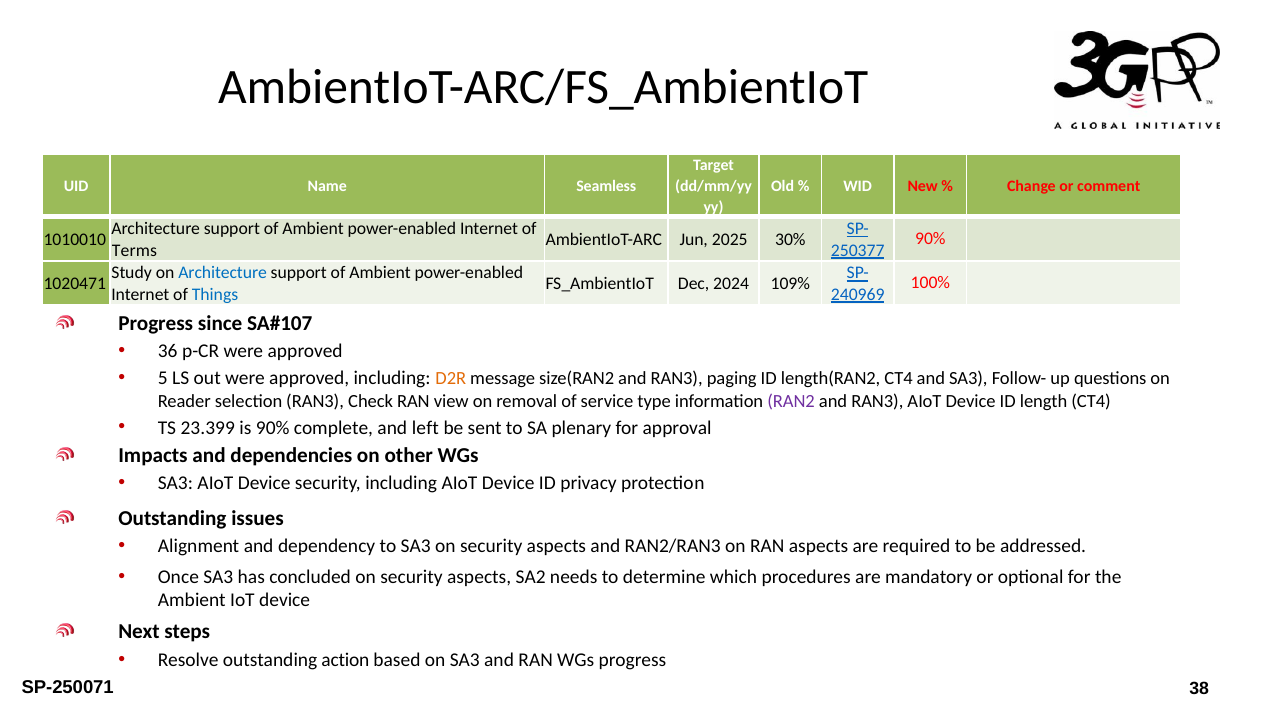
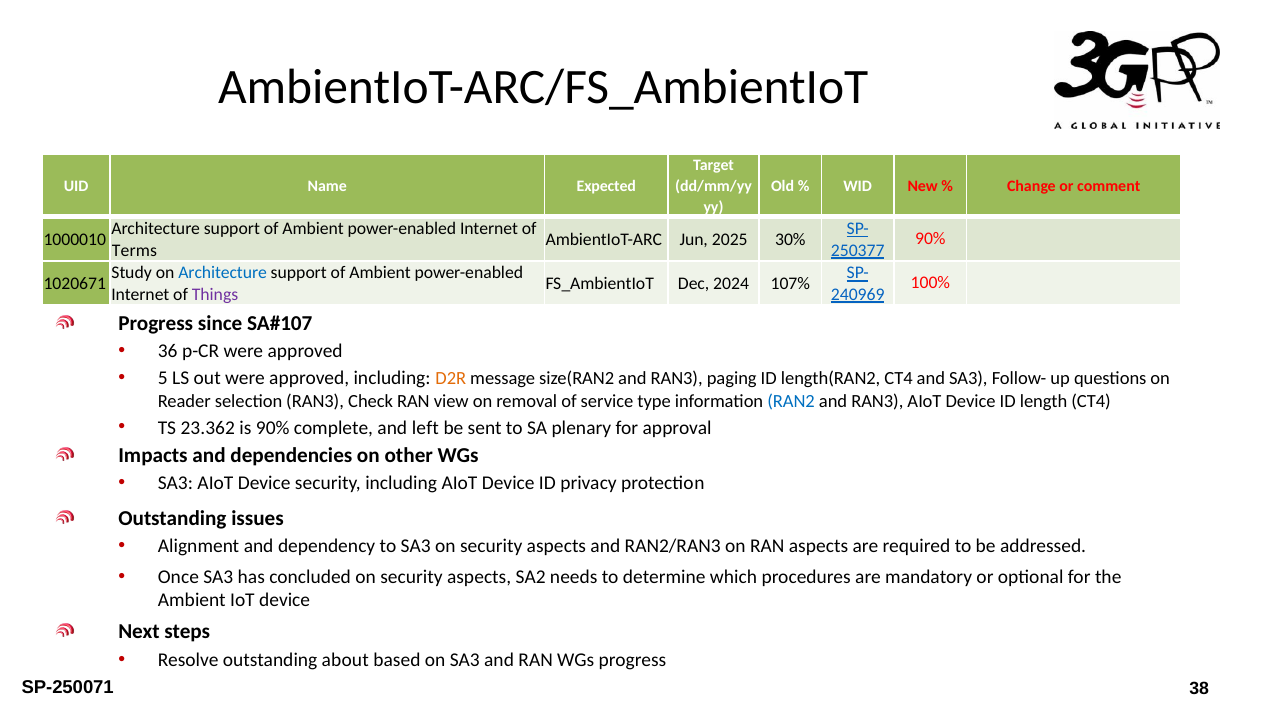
Seamless: Seamless -> Expected
1010010: 1010010 -> 1000010
1020471: 1020471 -> 1020671
109%: 109% -> 107%
Things colour: blue -> purple
RAN2 colour: purple -> blue
23.399: 23.399 -> 23.362
action: action -> about
